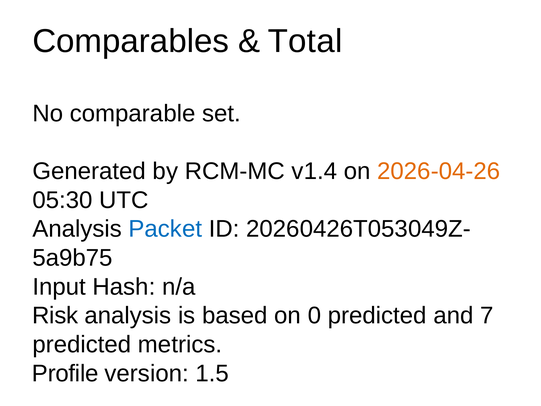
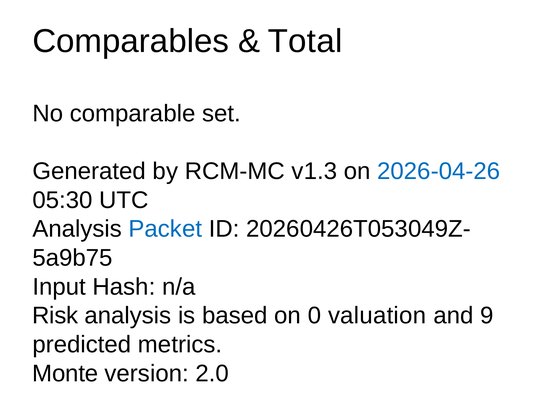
v1.4: v1.4 -> v1.3
2026-04-26 colour: orange -> blue
0 predicted: predicted -> valuation
7: 7 -> 9
Profile: Profile -> Monte
1.5: 1.5 -> 2.0
